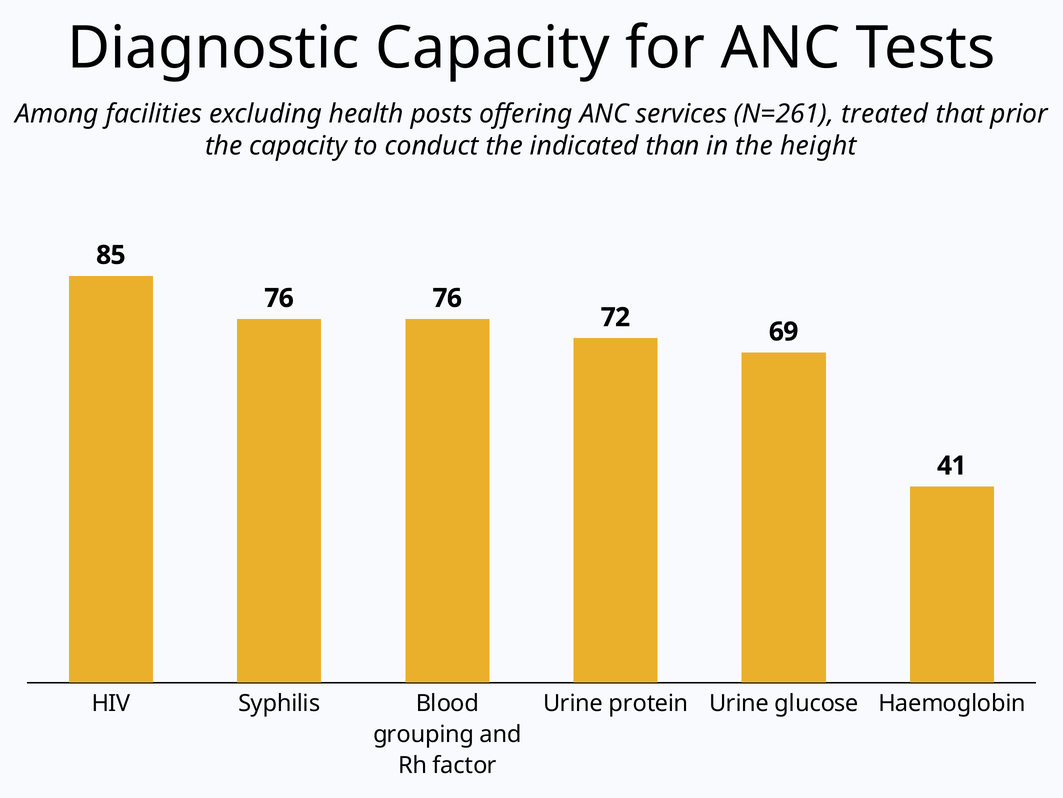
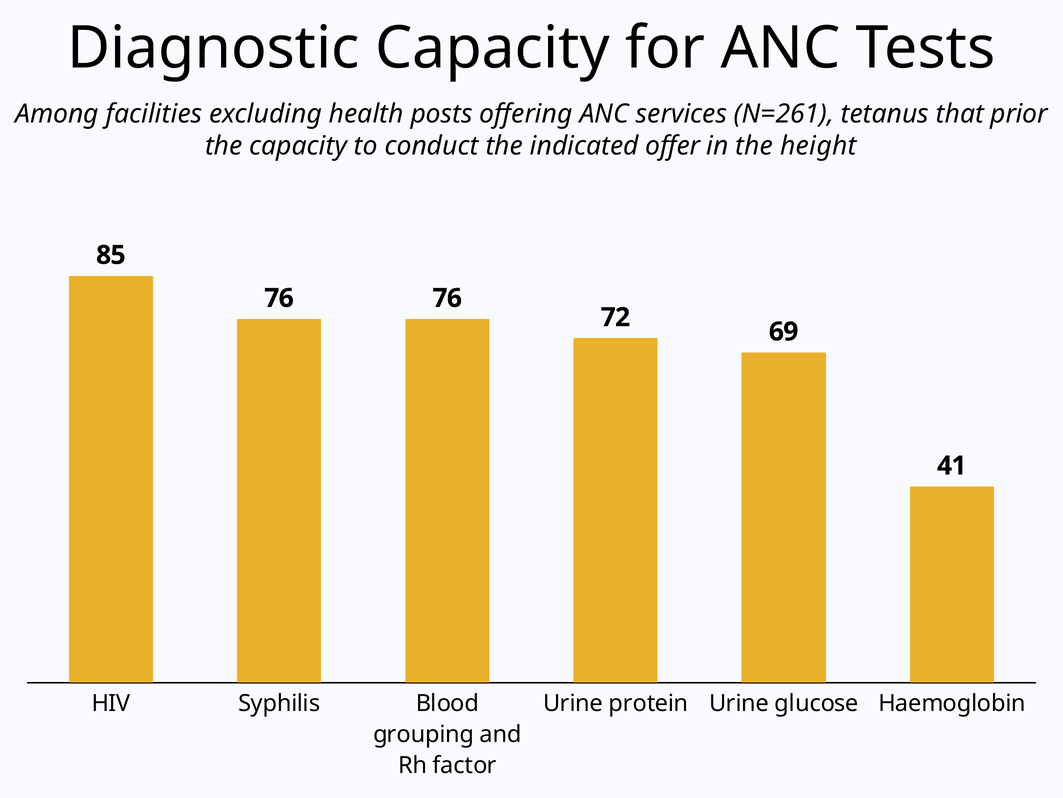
treated: treated -> tetanus
than: than -> offer
